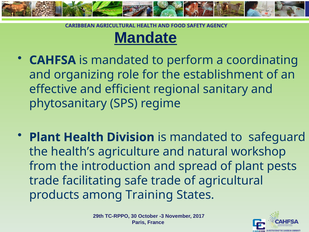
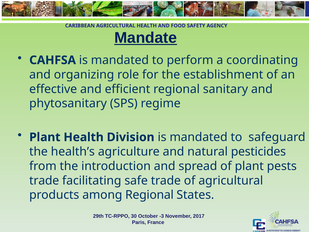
workshop: workshop -> pesticides
among Training: Training -> Regional
